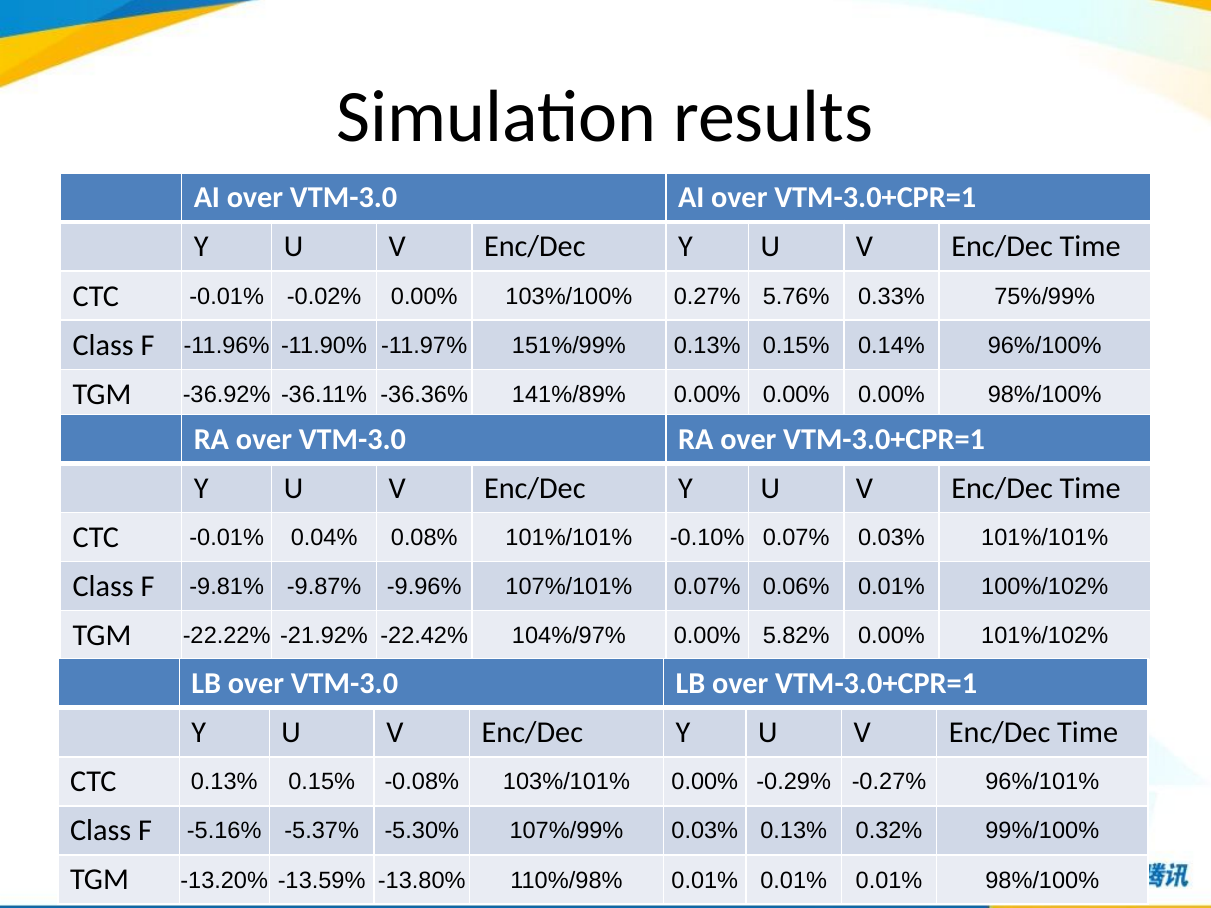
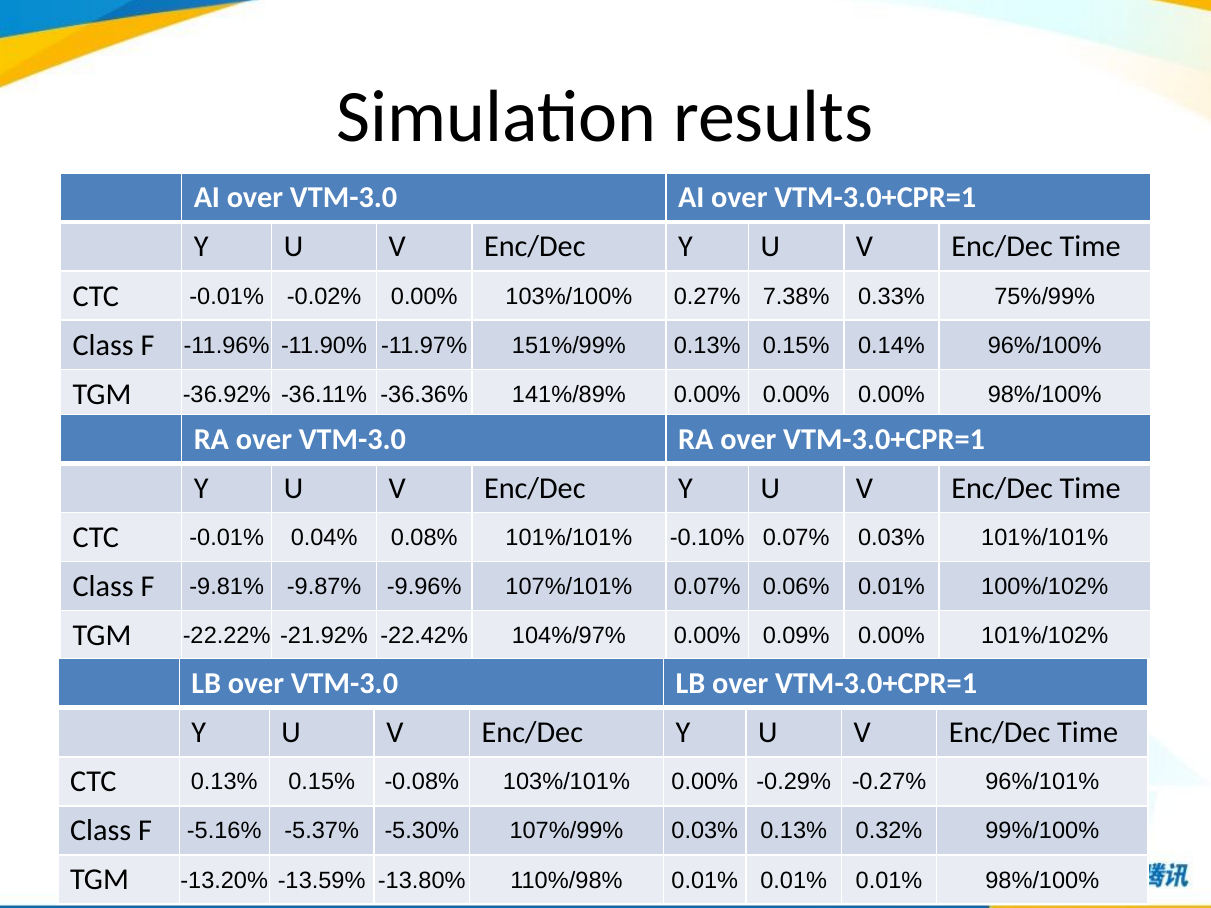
5.76%: 5.76% -> 7.38%
5.82%: 5.82% -> 0.09%
